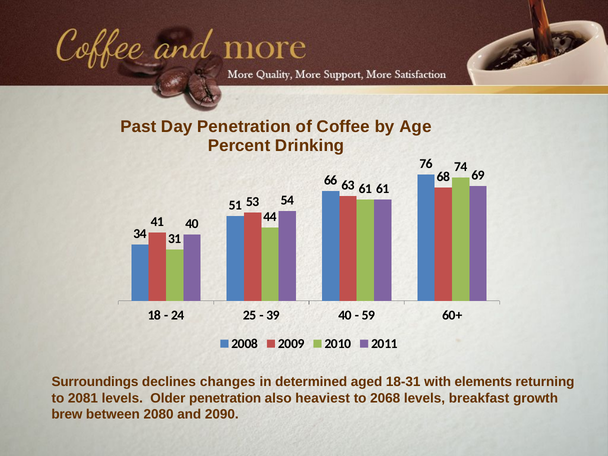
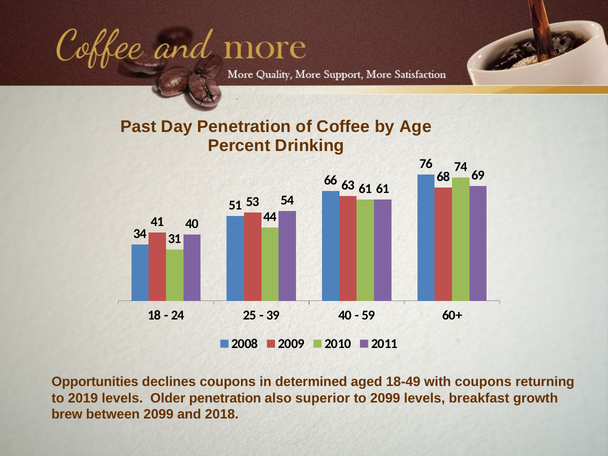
Surroundings: Surroundings -> Opportunities
declines changes: changes -> coupons
18-31: 18-31 -> 18-49
with elements: elements -> coupons
2081: 2081 -> 2019
heaviest: heaviest -> superior
to 2068: 2068 -> 2099
between 2080: 2080 -> 2099
2090: 2090 -> 2018
